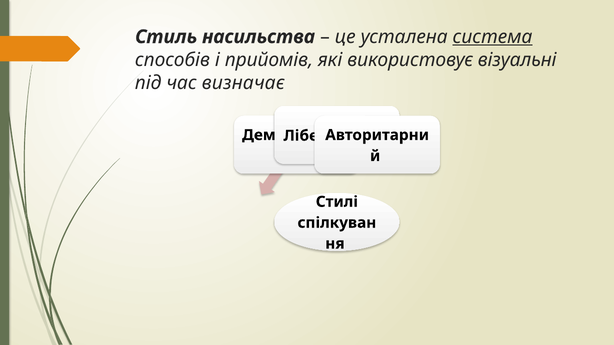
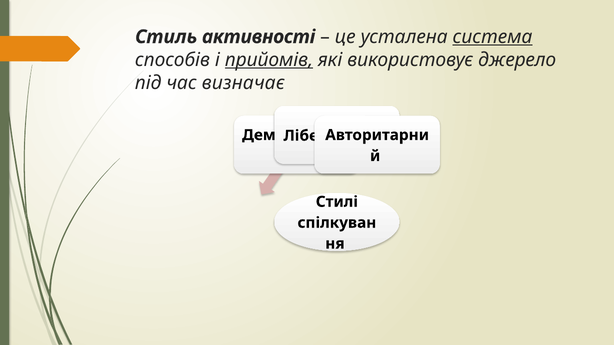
насильства: насильства -> активності
прийомів underline: none -> present
візуальні: візуальні -> джерело
